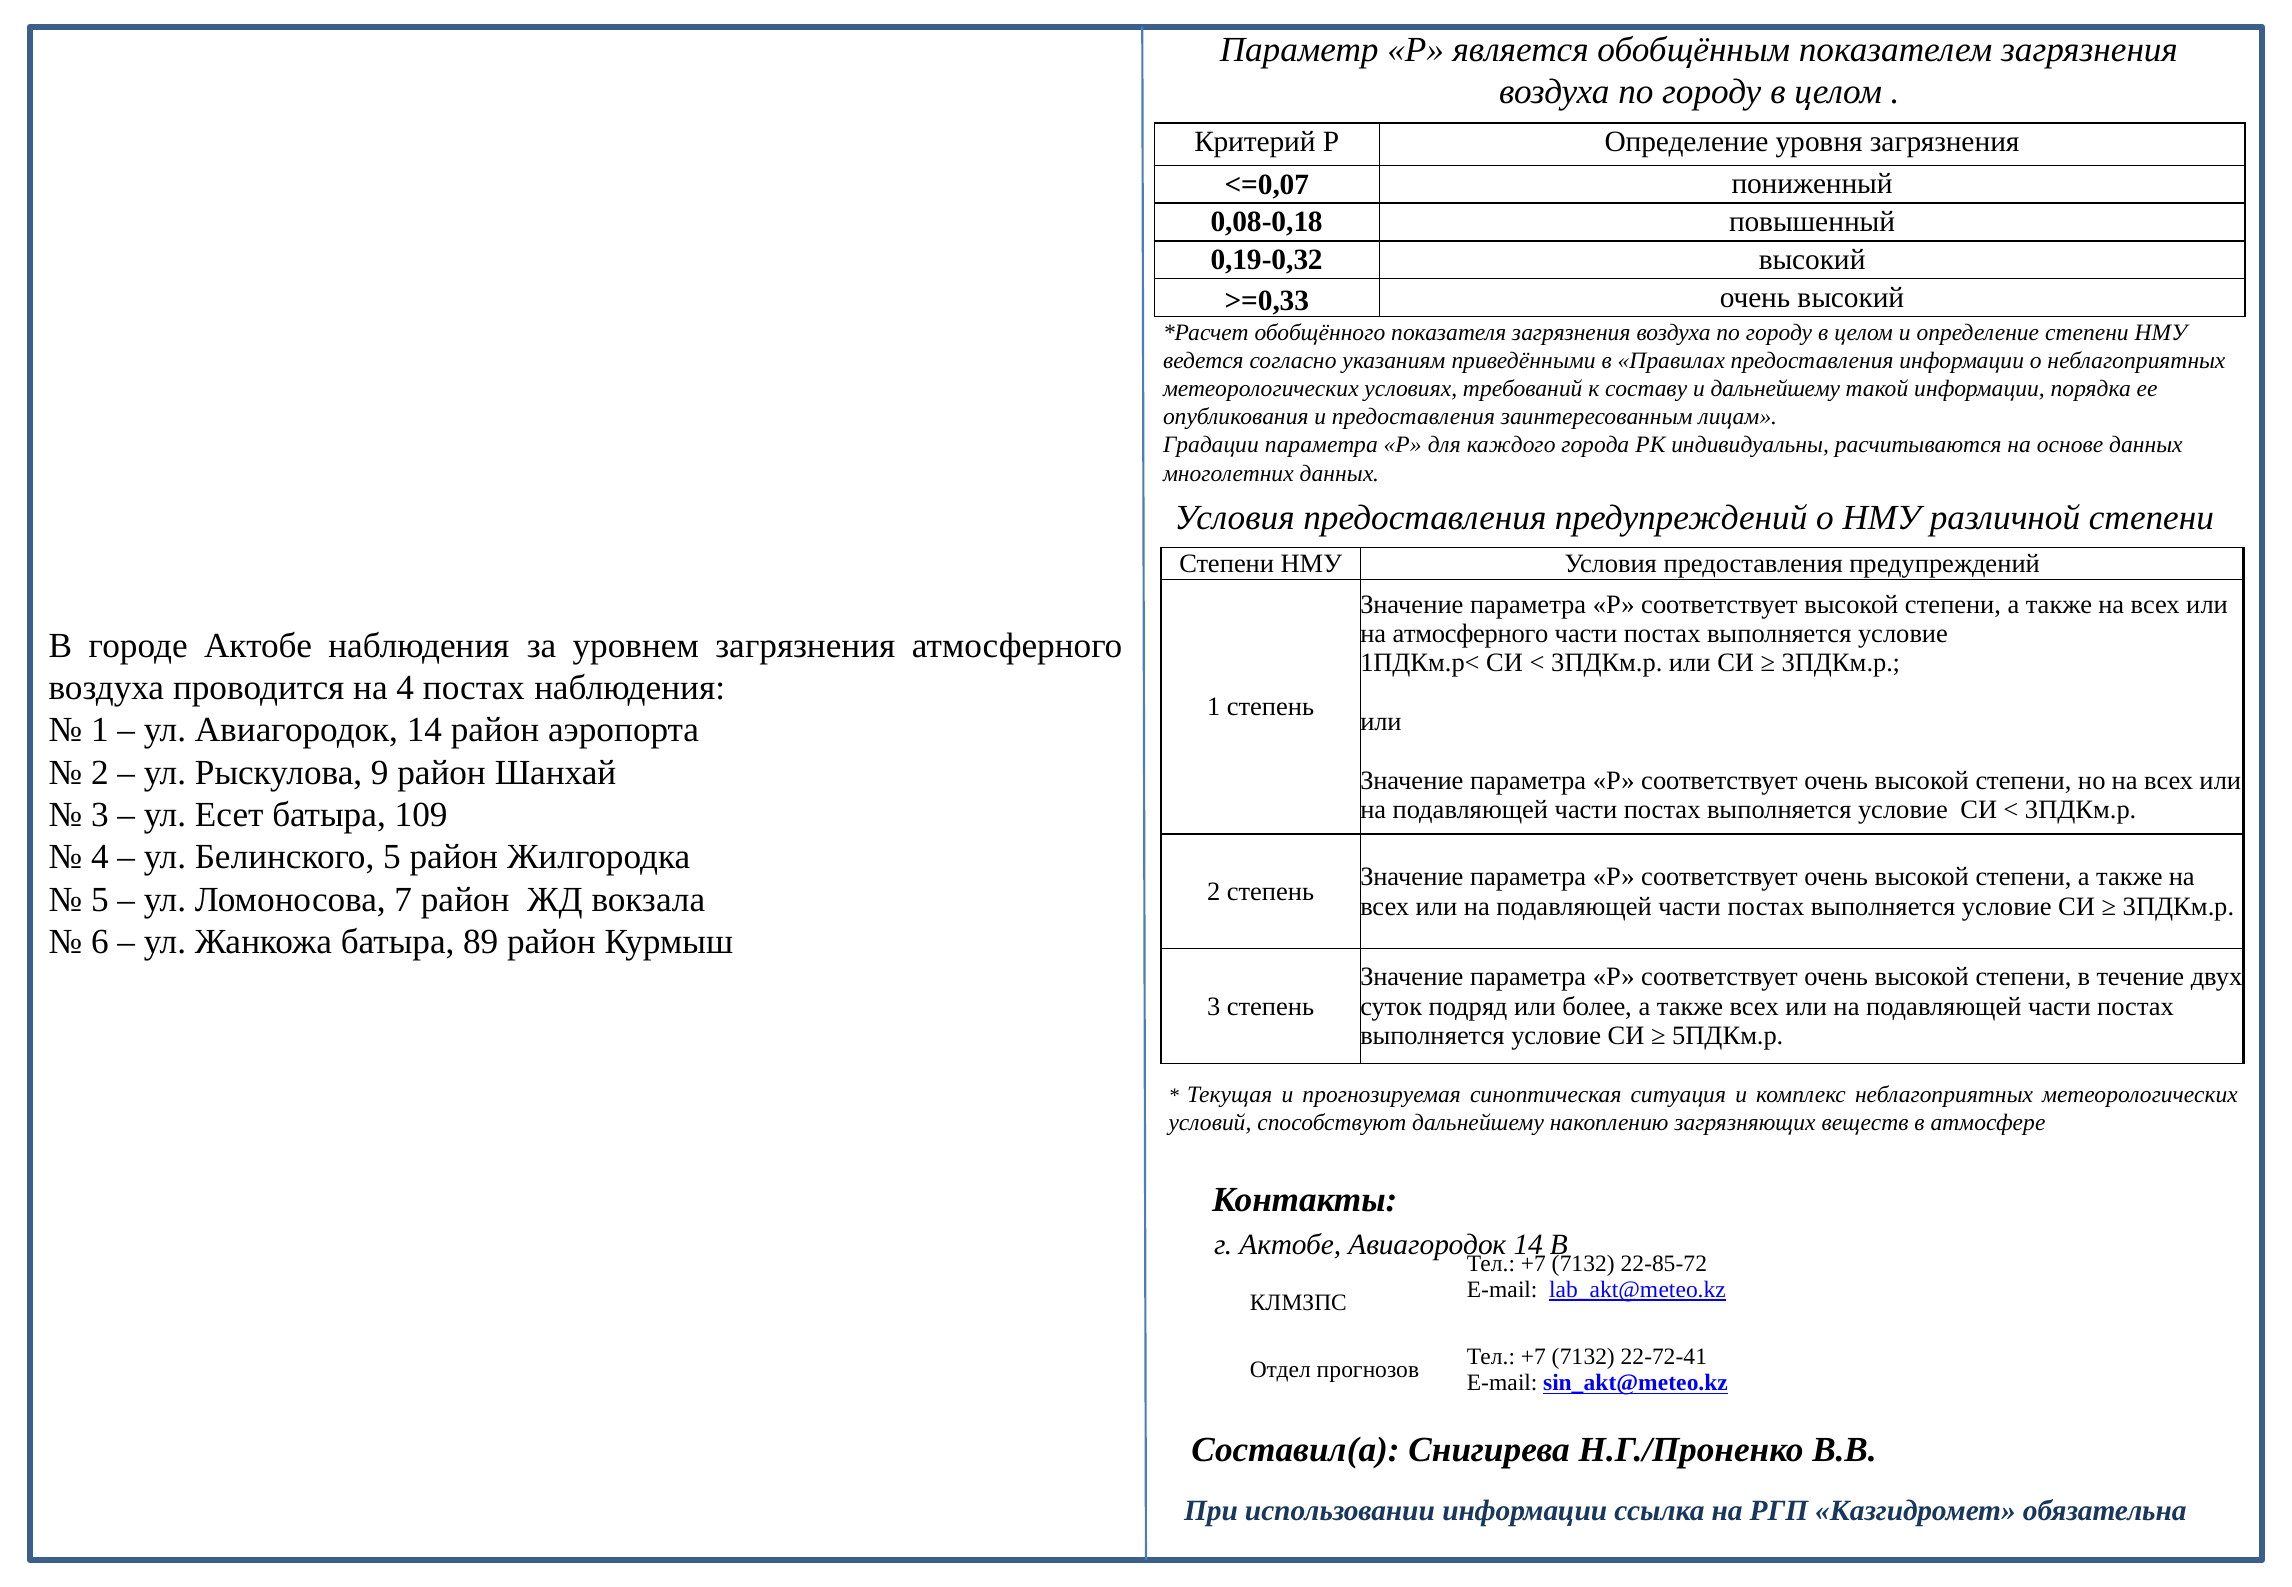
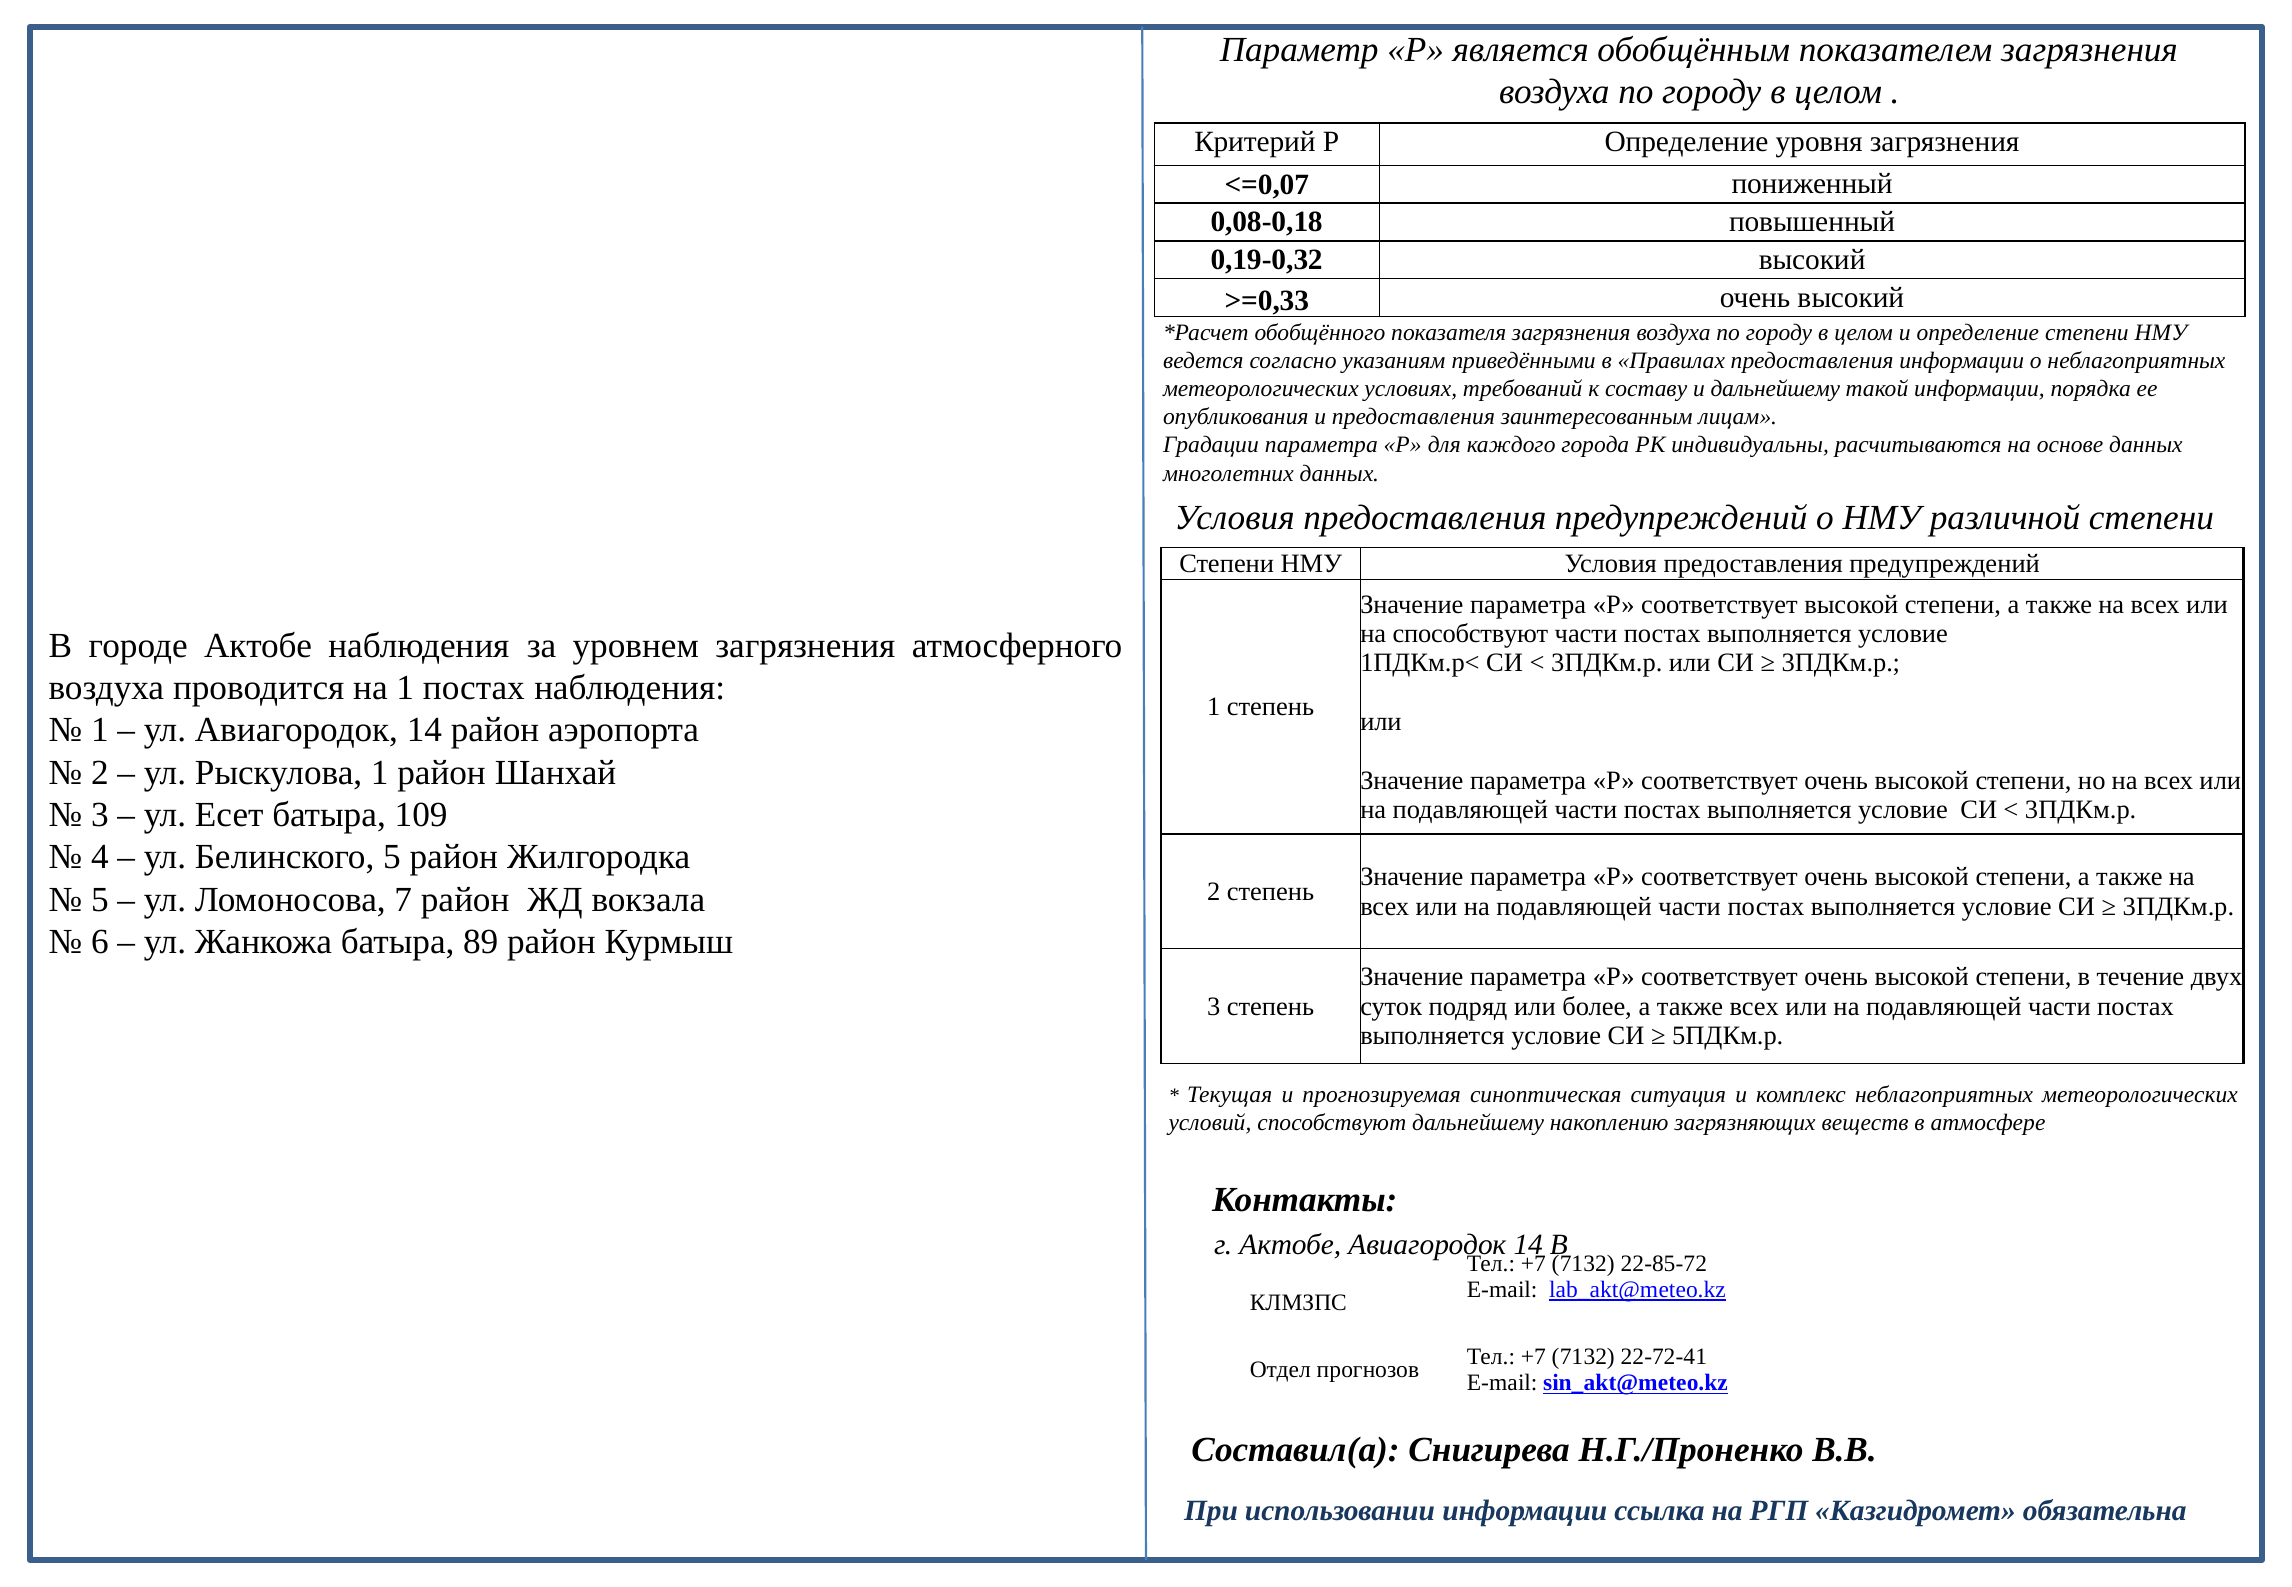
на атмосферного: атмосферного -> способствуют
на 4: 4 -> 1
Рыскулова 9: 9 -> 1
